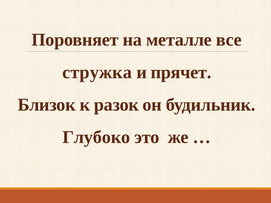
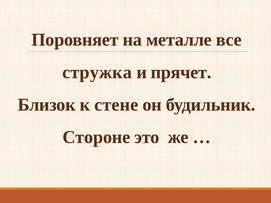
разок: разок -> стене
Глубоко: Глубоко -> Стороне
